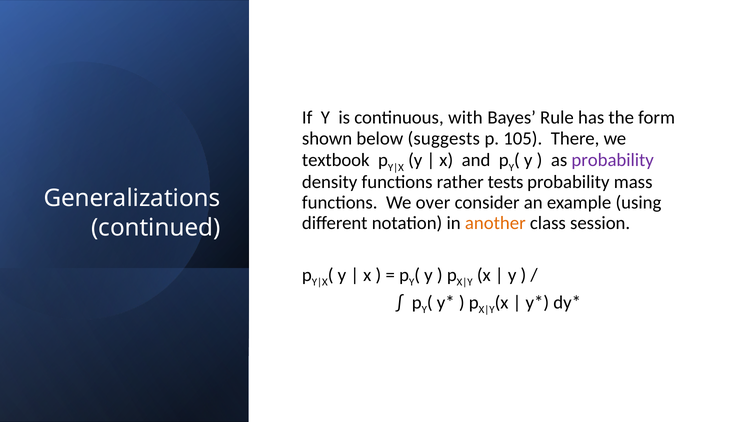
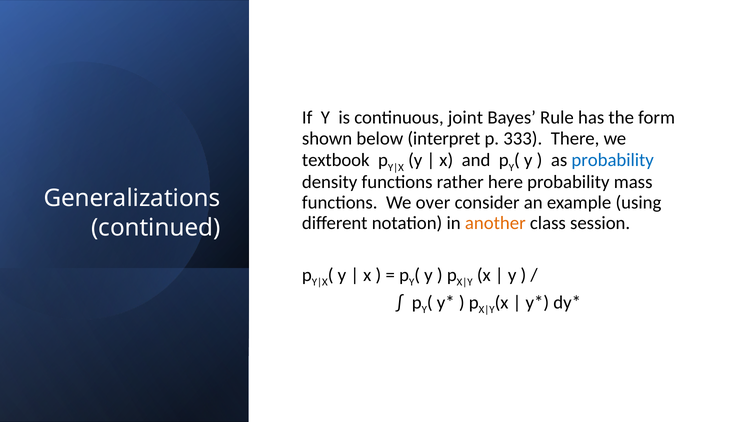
with: with -> joint
suggests: suggests -> interpret
105: 105 -> 333
probability at (613, 160) colour: purple -> blue
tests: tests -> here
